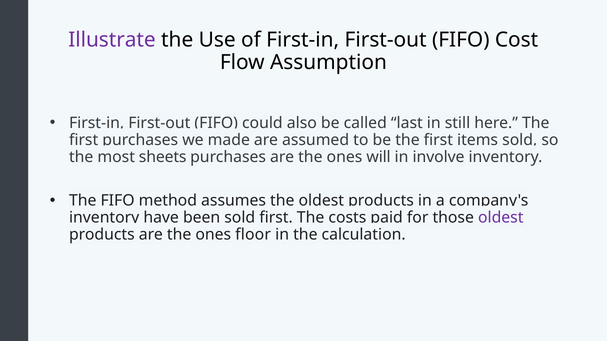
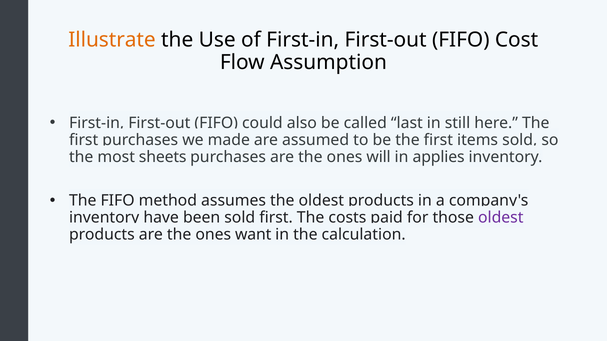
Illustrate colour: purple -> orange
involve: involve -> applies
floor: floor -> want
